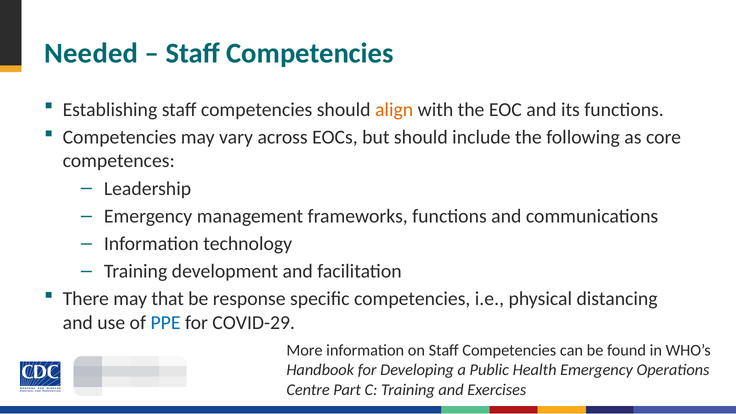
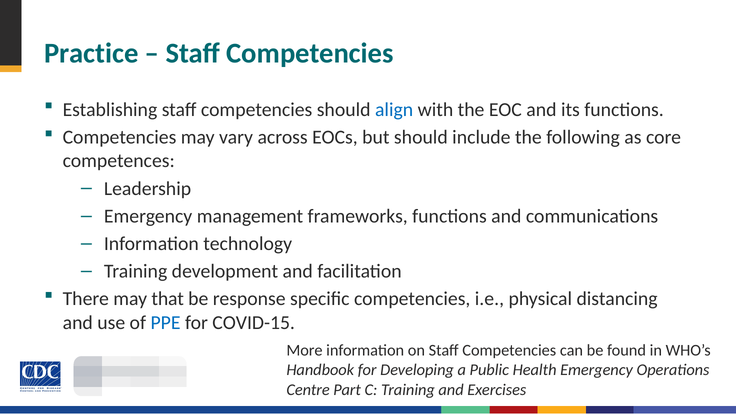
Needed: Needed -> Practice
align colour: orange -> blue
COVID-29: COVID-29 -> COVID-15
